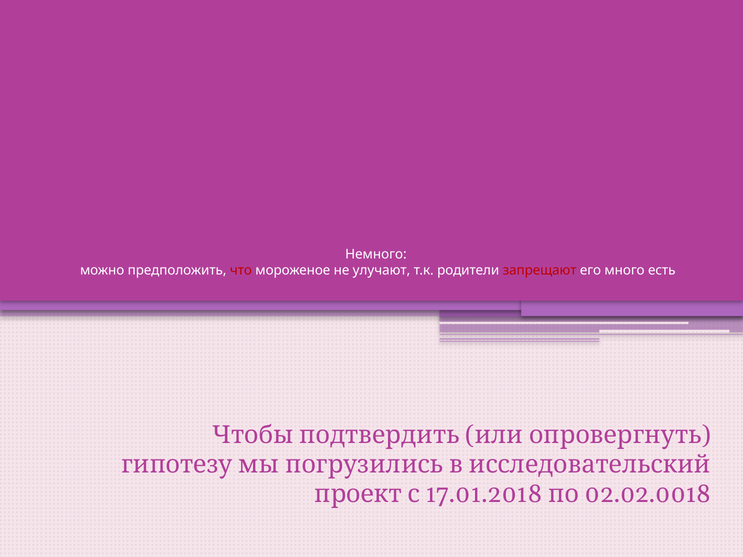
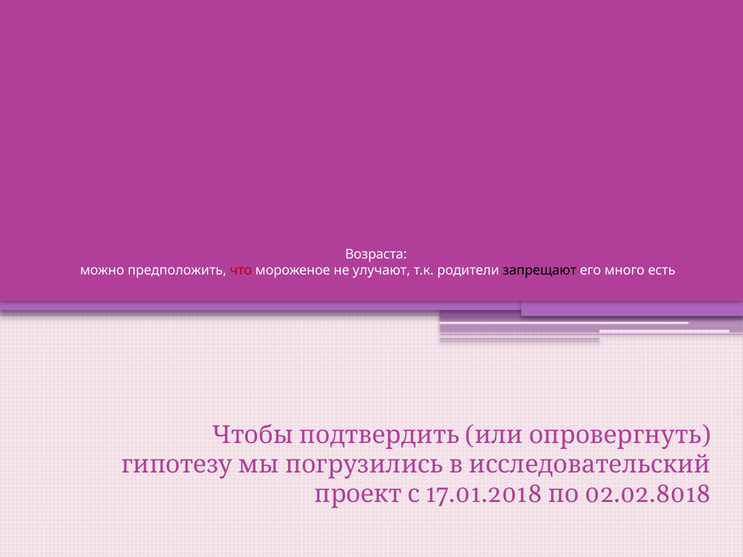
Немного: Немного -> Возраста
запрещают colour: red -> black
02.02.0018: 02.02.0018 -> 02.02.8018
